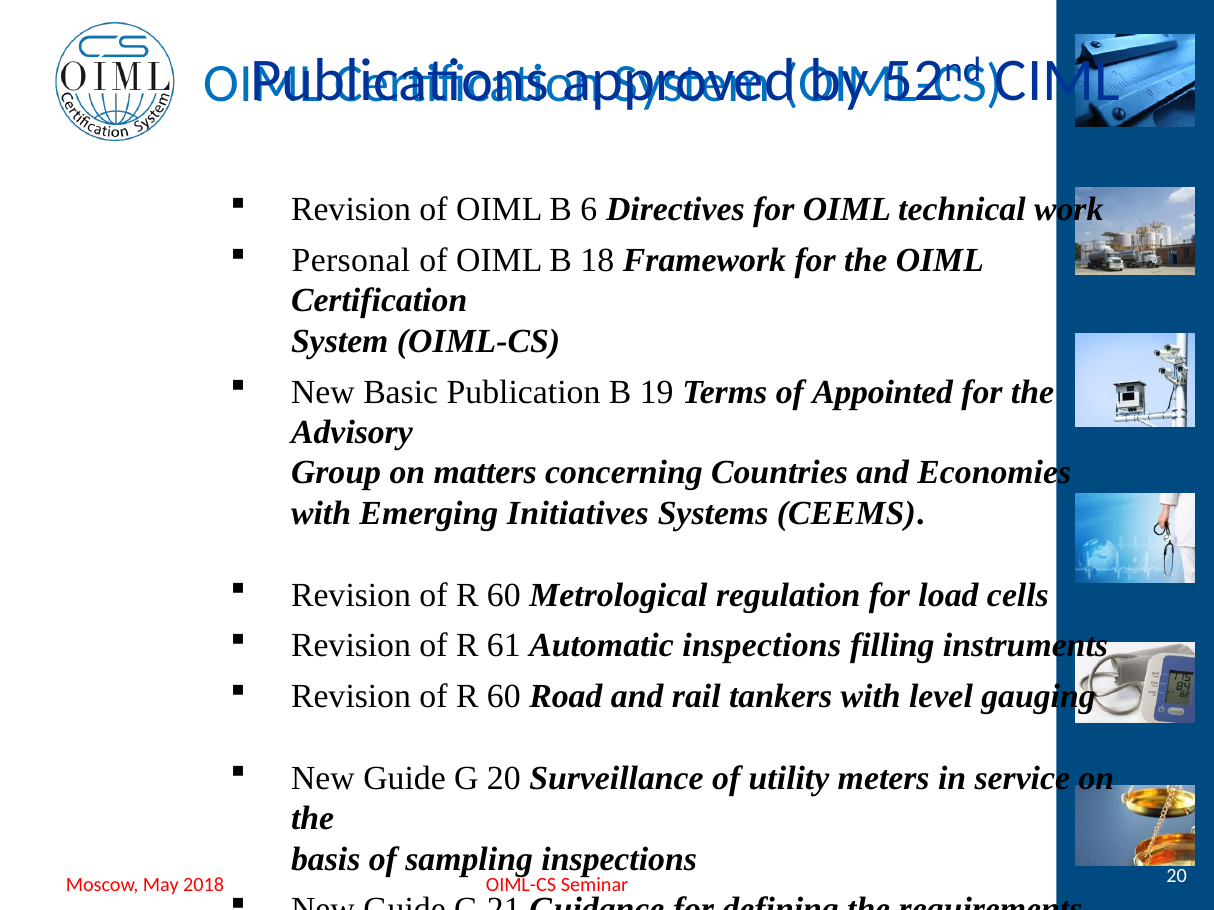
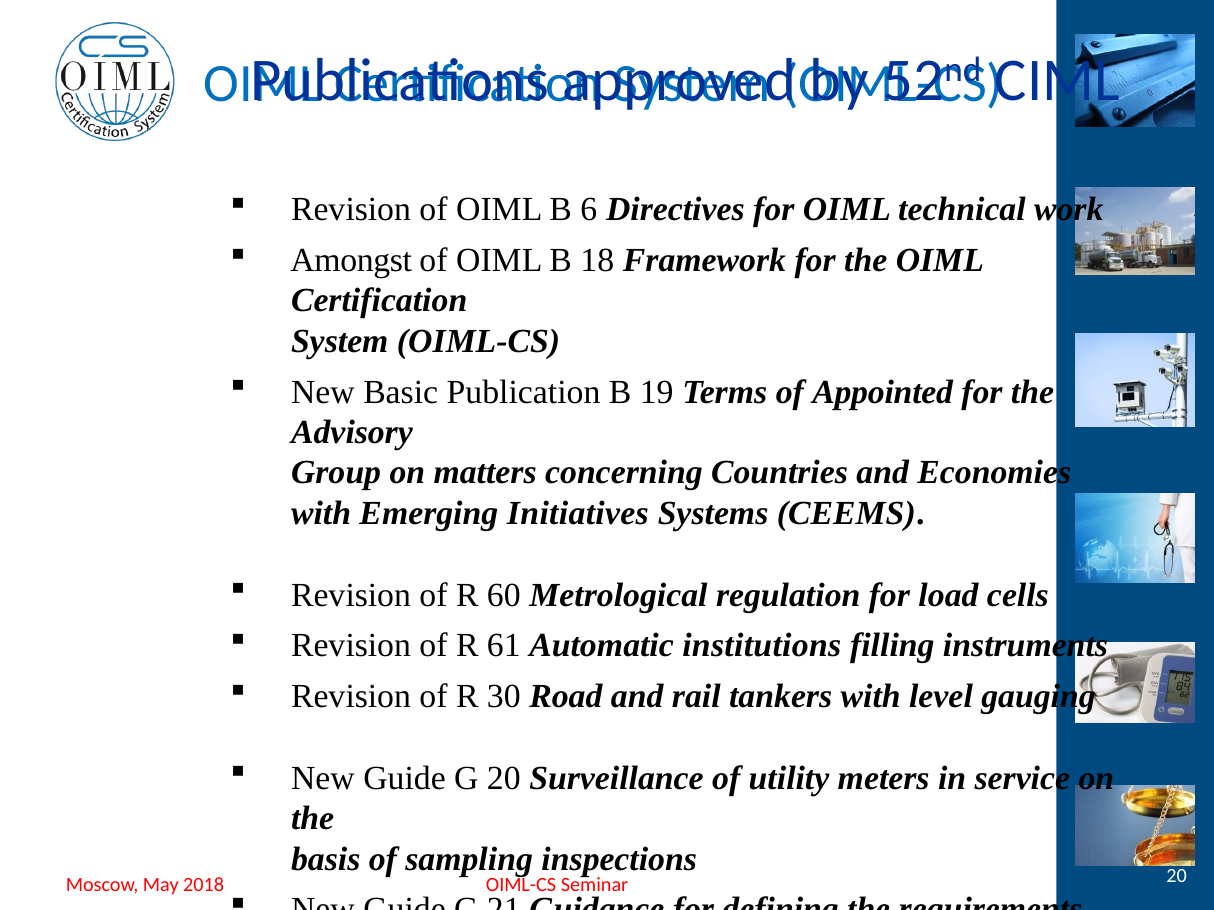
Personal: Personal -> Amongst
Automatic inspections: inspections -> institutions
60 at (504, 697): 60 -> 30
